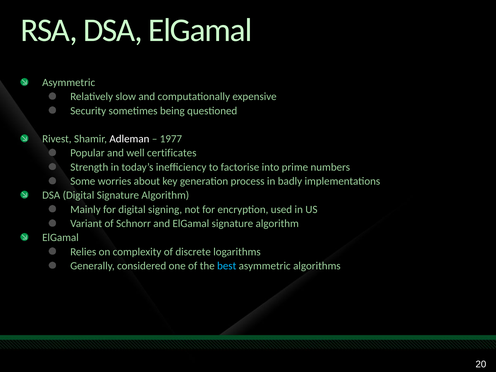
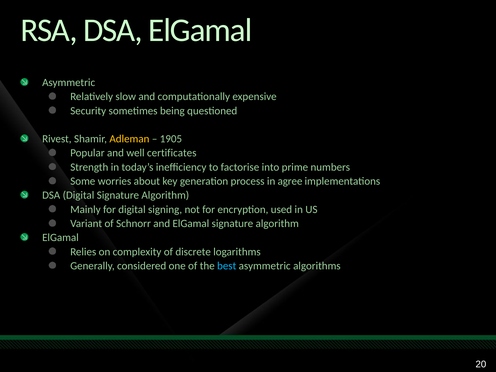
Adleman colour: white -> yellow
1977: 1977 -> 1905
badly: badly -> agree
